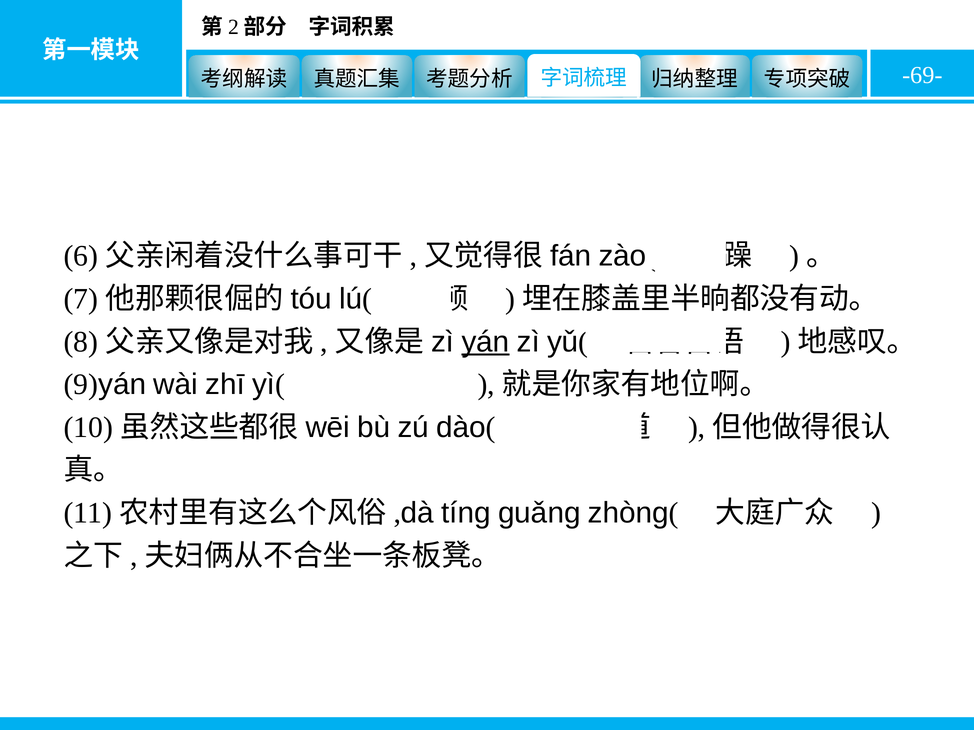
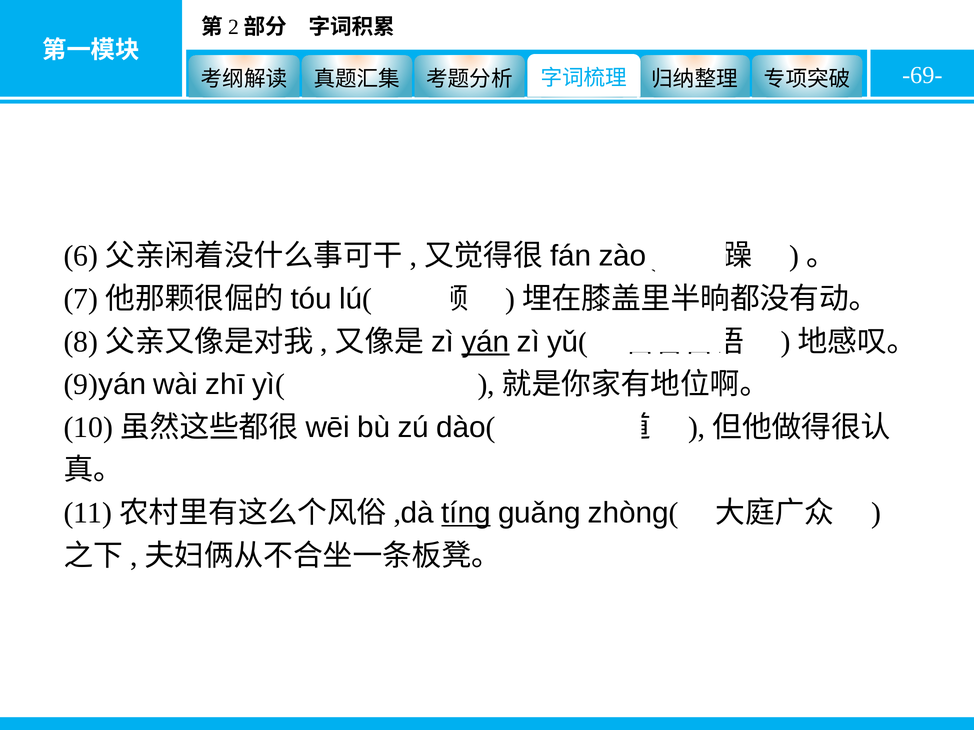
tíng underline: none -> present
